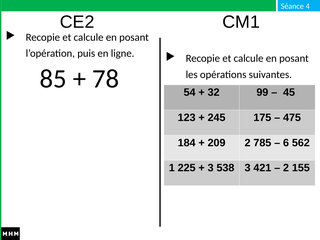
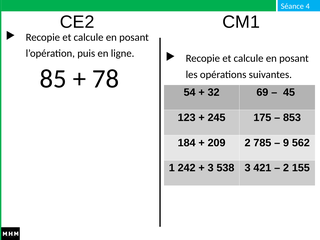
99: 99 -> 69
475: 475 -> 853
6: 6 -> 9
225: 225 -> 242
